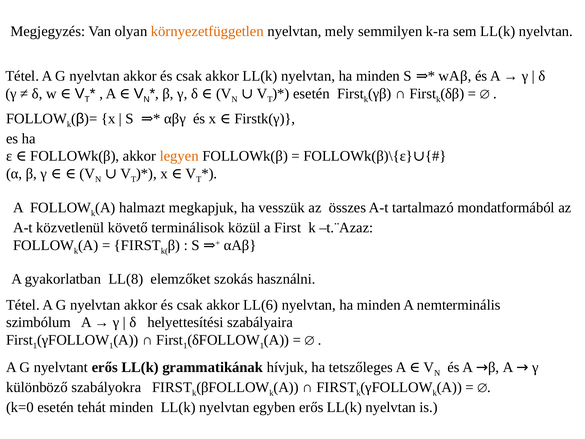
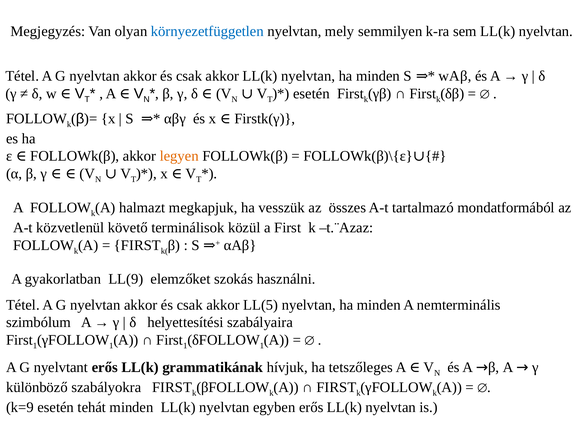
környezetfüggetlen colour: orange -> blue
LL(8: LL(8 -> LL(9
LL(6: LL(6 -> LL(5
k=0: k=0 -> k=9
